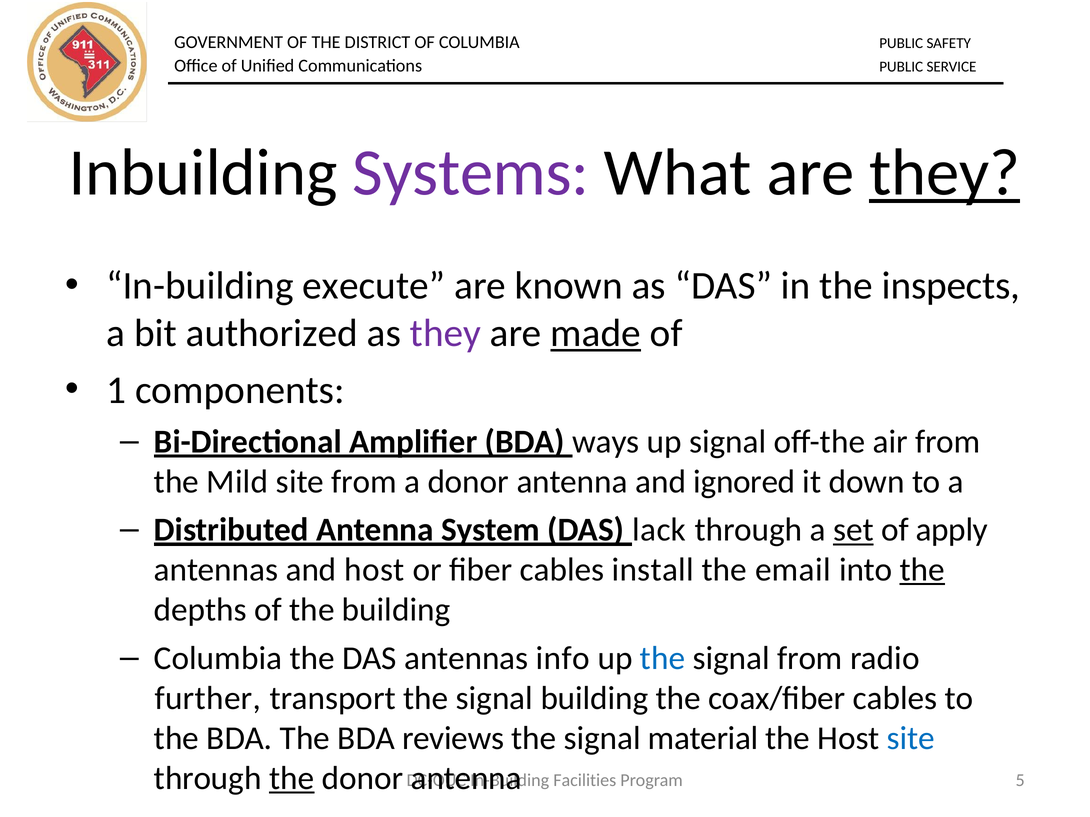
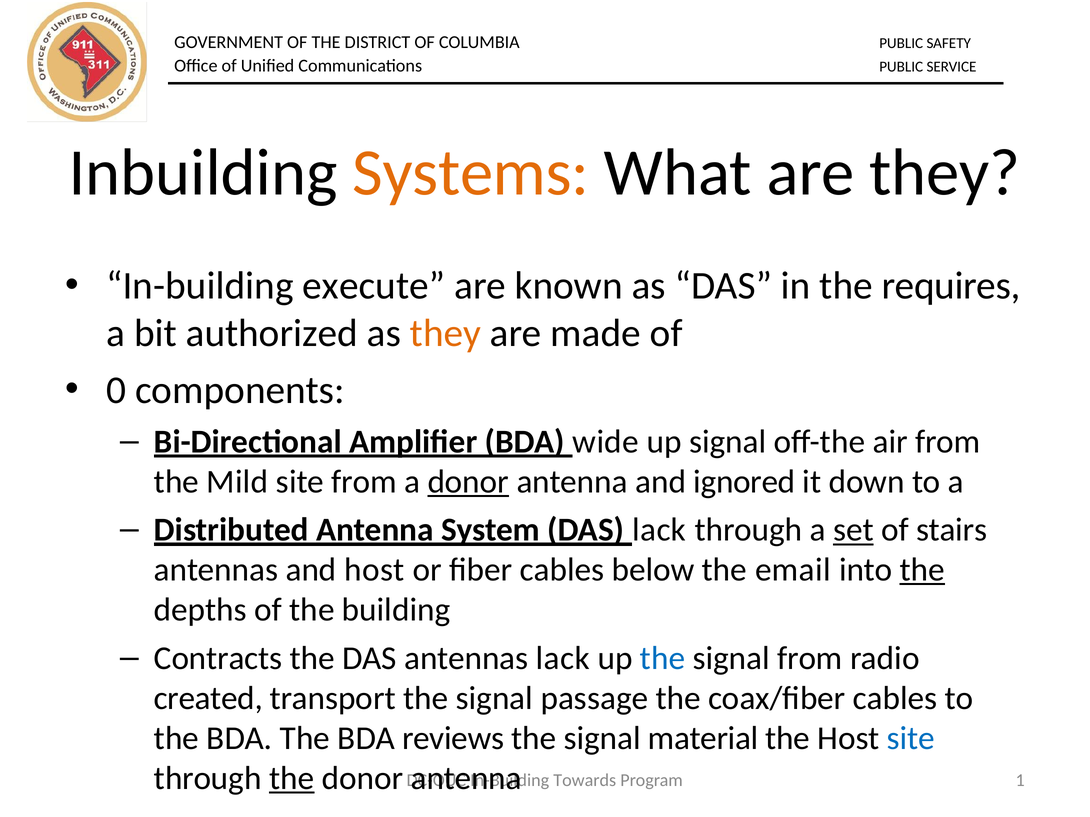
Systems colour: purple -> orange
they at (945, 173) underline: present -> none
inspects: inspects -> requires
they at (445, 333) colour: purple -> orange
made underline: present -> none
1: 1 -> 0
ways: ways -> wide
donor at (468, 482) underline: none -> present
apply: apply -> stairs
install: install -> below
Columbia at (218, 659): Columbia -> Contracts
antennas info: info -> lack
further: further -> created
signal building: building -> passage
Facilities: Facilities -> Towards
5: 5 -> 1
